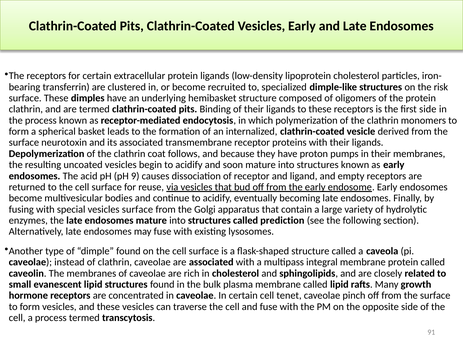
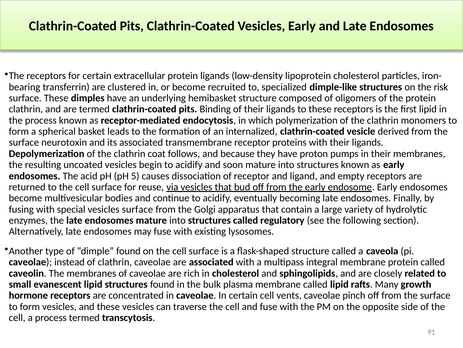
first side: side -> lipid
9: 9 -> 5
prediction: prediction -> regulatory
tenet: tenet -> vents
